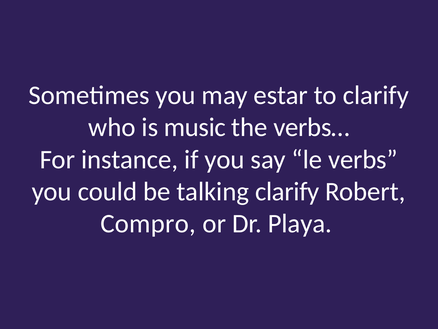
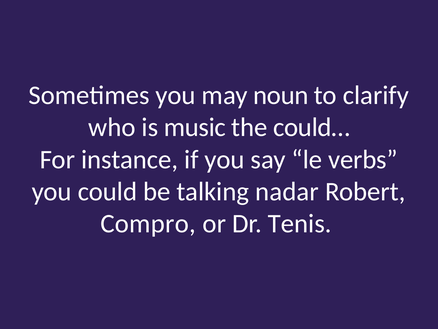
estar: estar -> noun
verbs…: verbs… -> could…
talking clarify: clarify -> nadar
Playa: Playa -> Tenis
